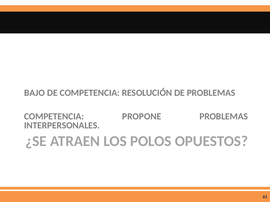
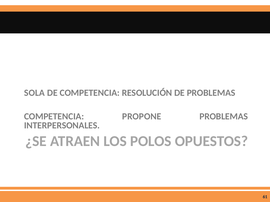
BAJO: BAJO -> SOLA
